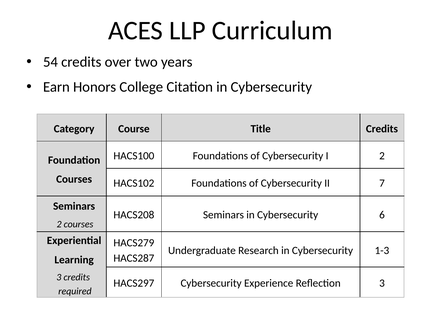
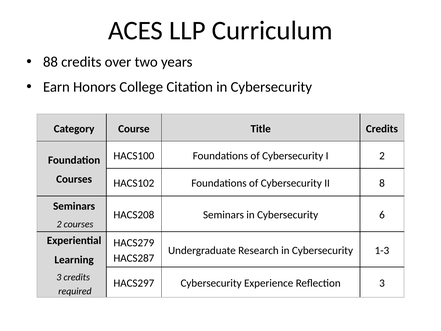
54: 54 -> 88
7: 7 -> 8
